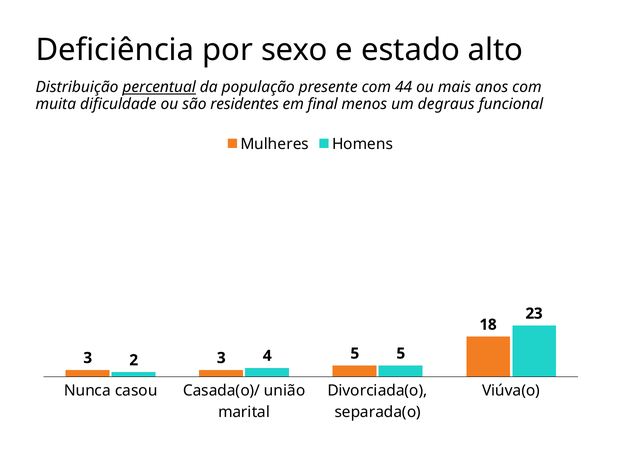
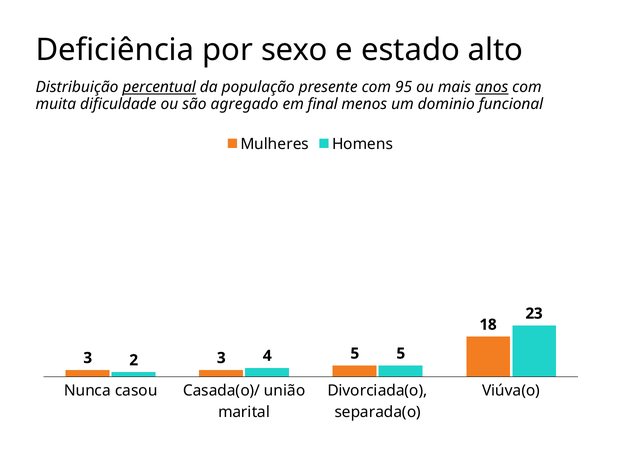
44: 44 -> 95
anos underline: none -> present
residentes: residentes -> agregado
degraus: degraus -> dominio
